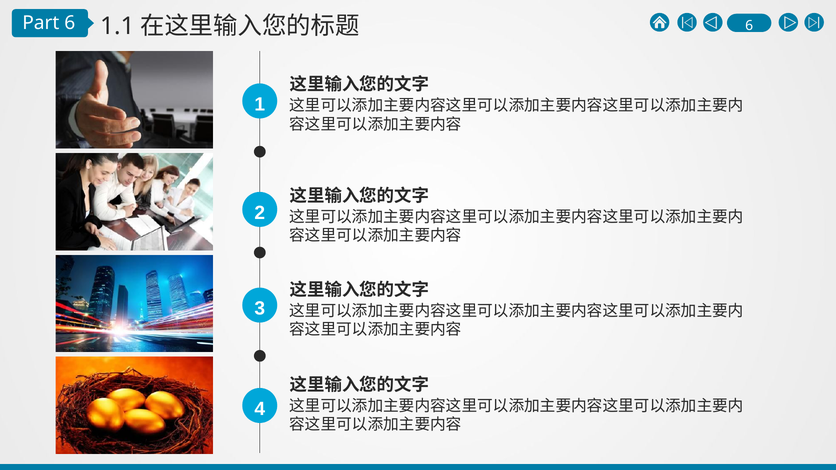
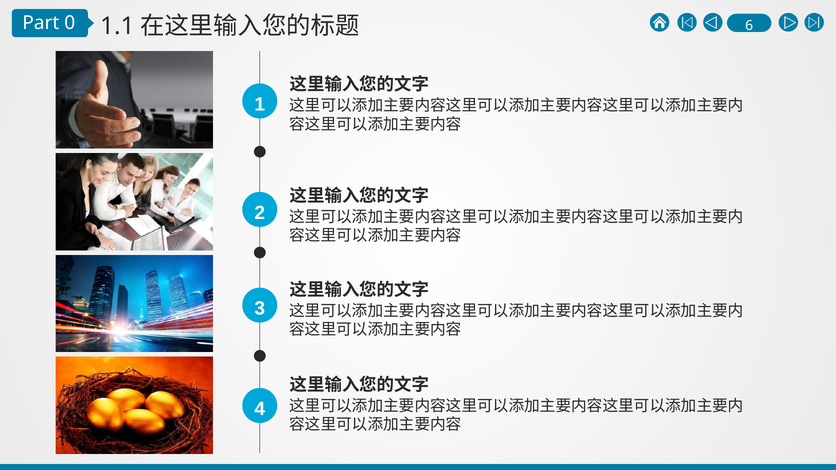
Part 6: 6 -> 0
